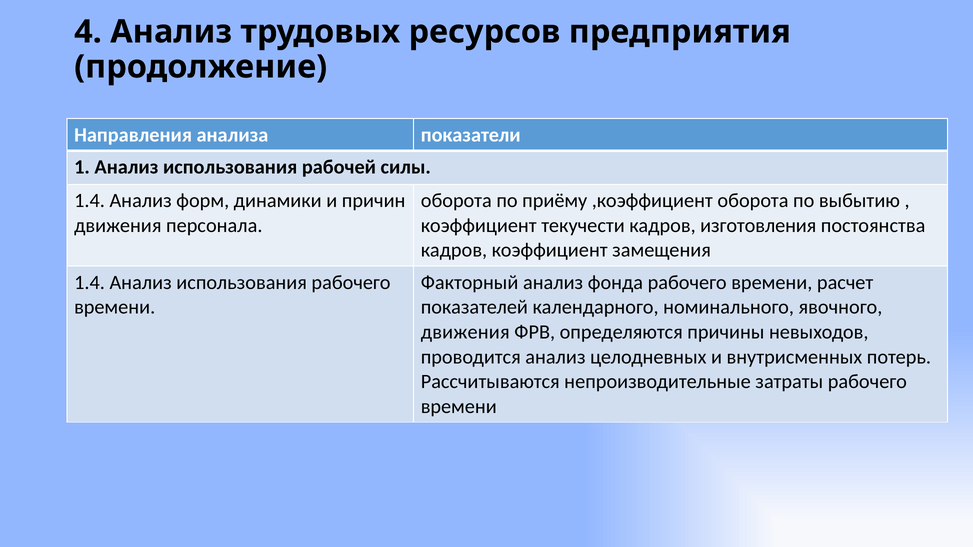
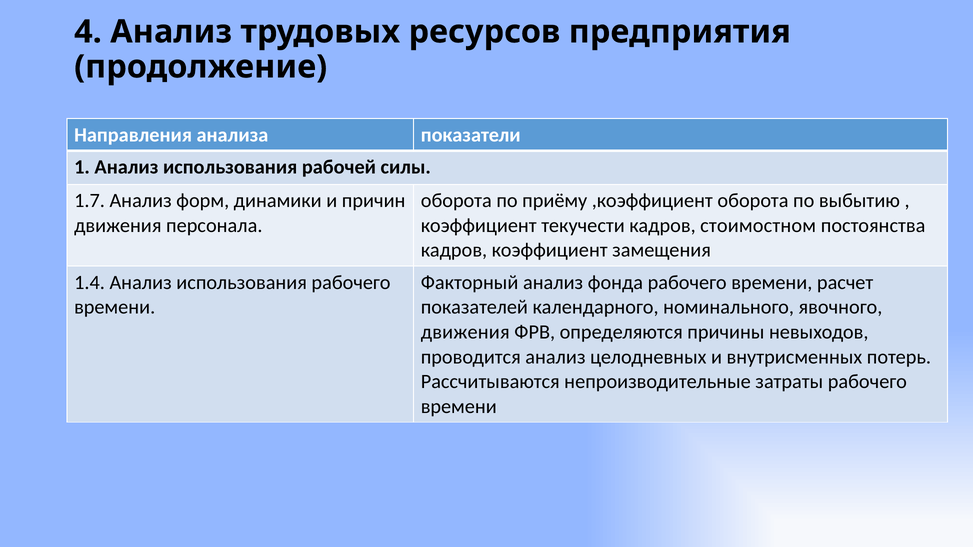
1.4 at (90, 201): 1.4 -> 1.7
изготовления: изготовления -> стоимостном
